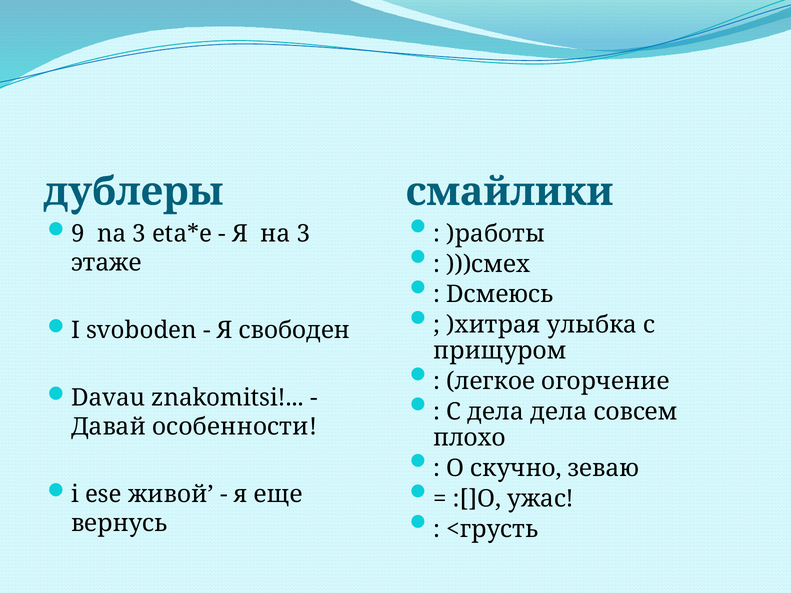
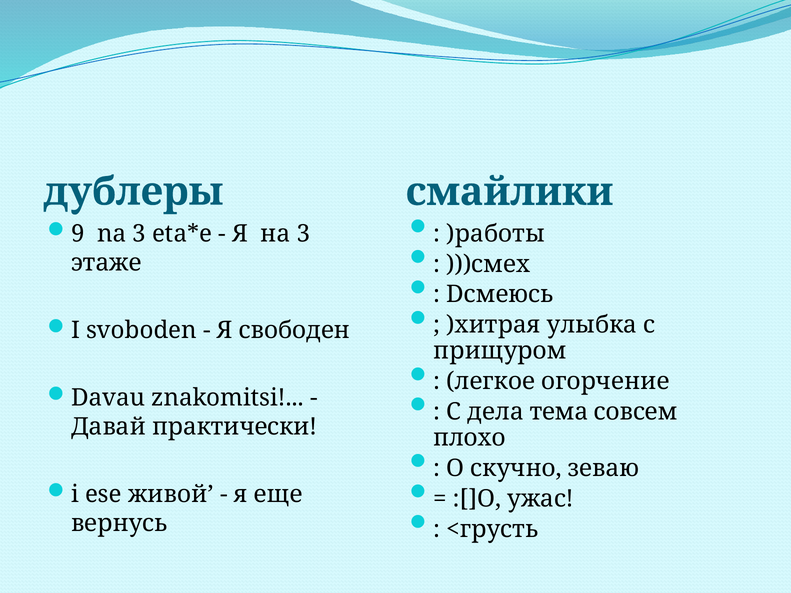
дела дела: дела -> тема
особенности: особенности -> практически
